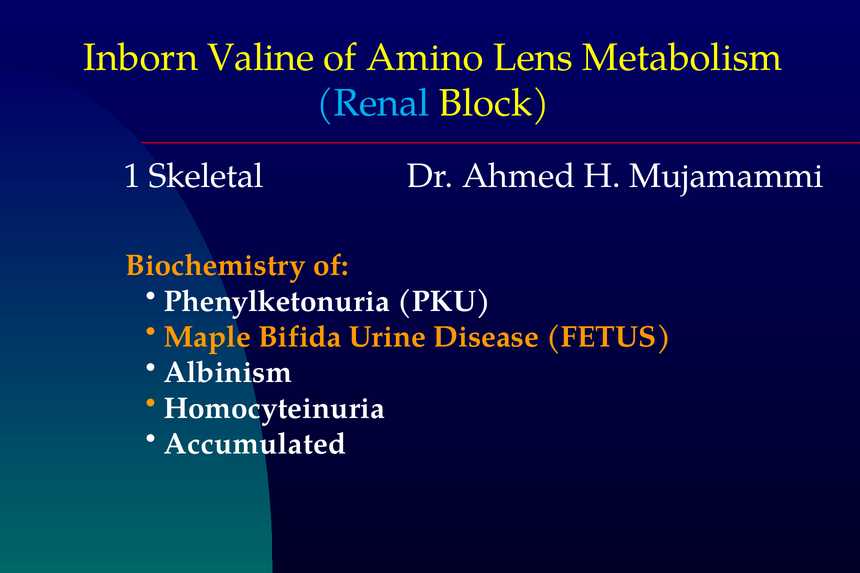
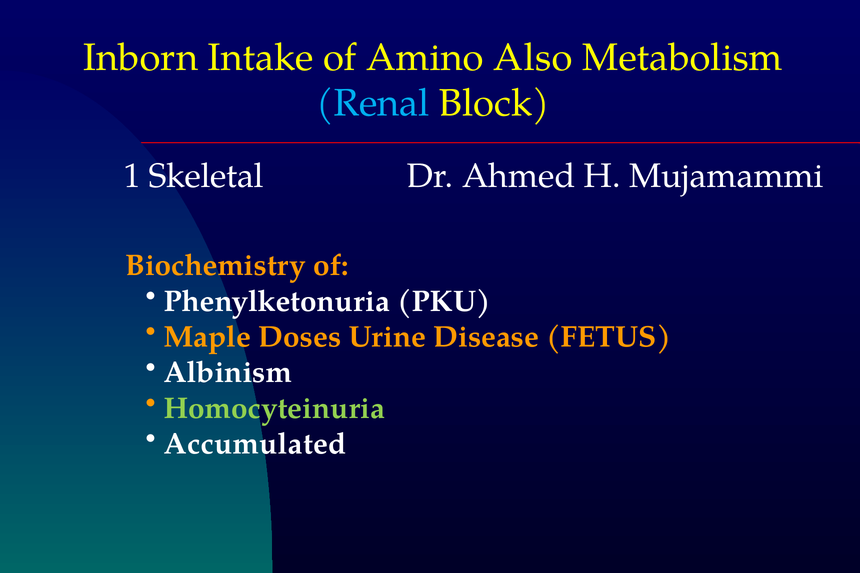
Valine: Valine -> Intake
Lens: Lens -> Also
Bifida: Bifida -> Doses
Homocyteinuria colour: white -> light green
